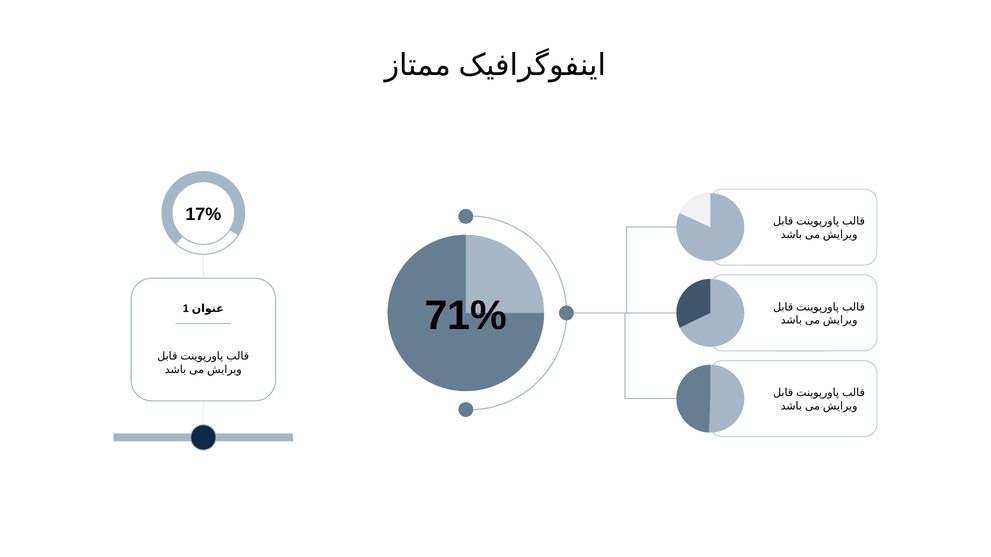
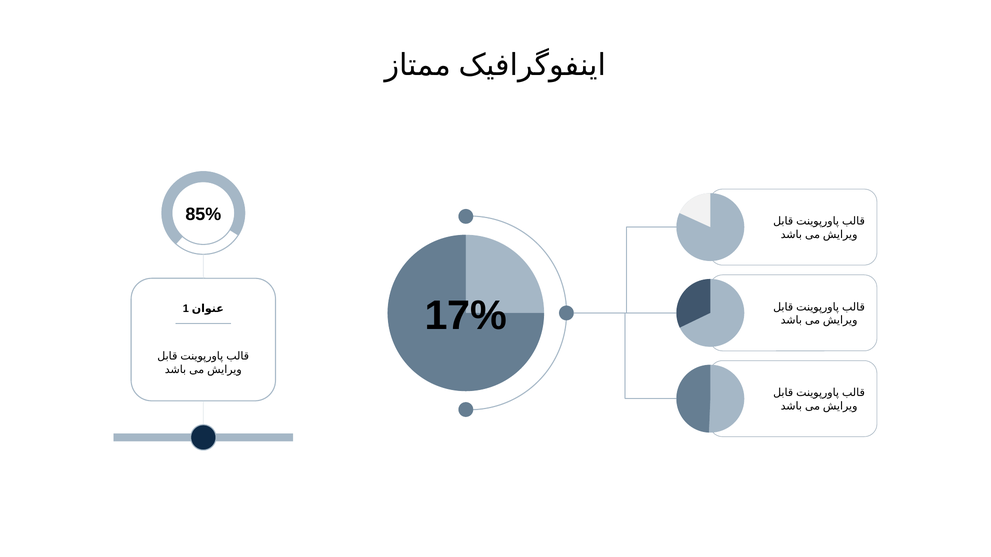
17%: 17% -> 85%
71%: 71% -> 17%
